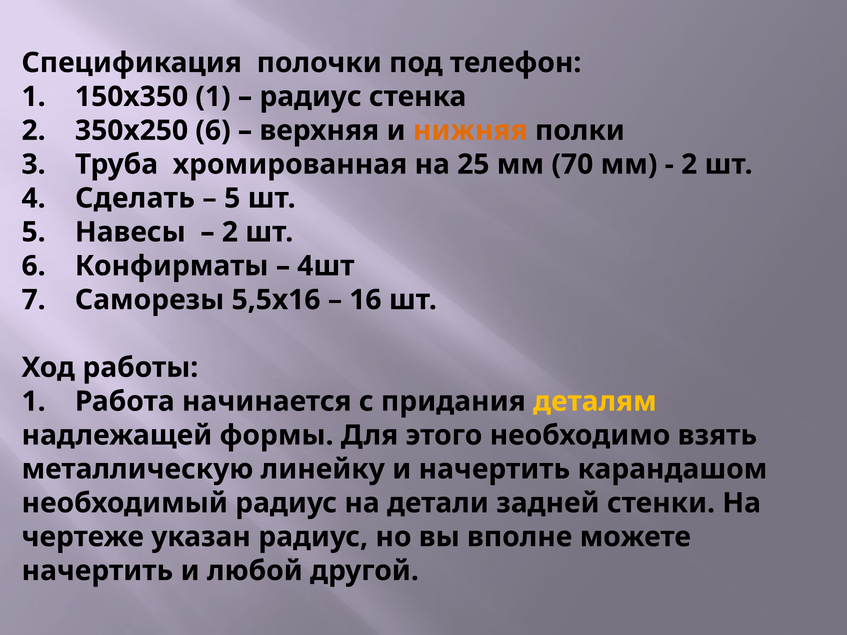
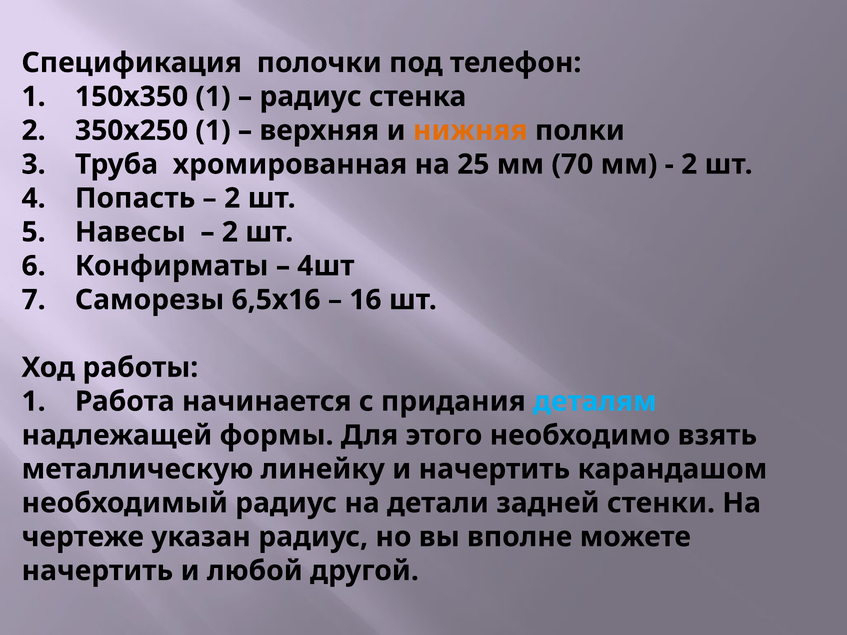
350x250 6: 6 -> 1
Сделать: Сделать -> Попасть
5 at (232, 198): 5 -> 2
5,5x16: 5,5x16 -> 6,5x16
деталям colour: yellow -> light blue
